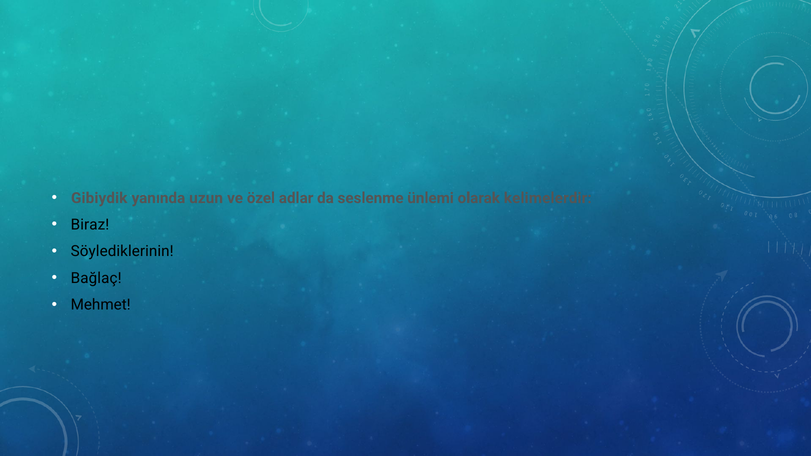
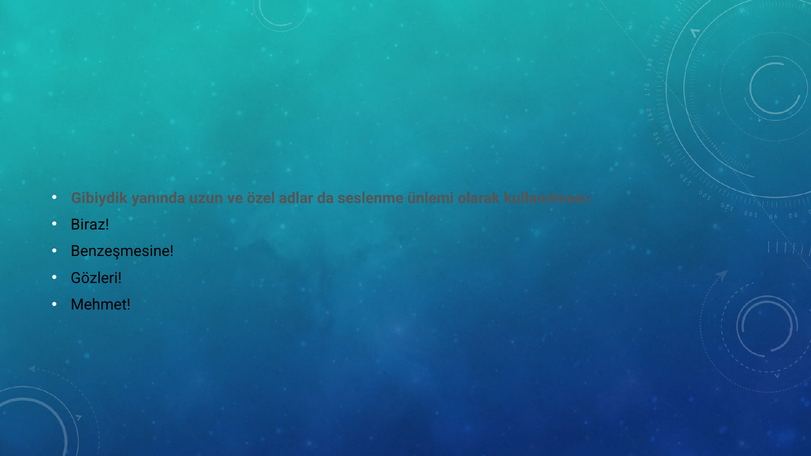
kelimelerdir: kelimelerdir -> kullanılması
Söylediklerinin: Söylediklerinin -> Benzeşmesine
Bağlaç: Bağlaç -> Gözleri
